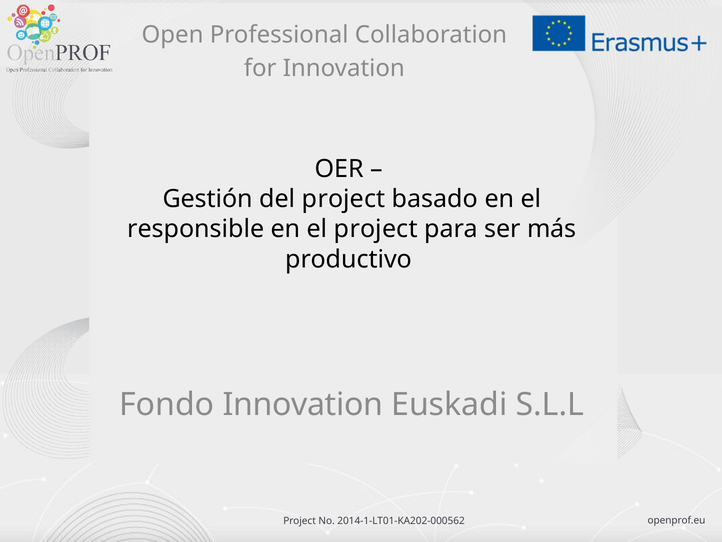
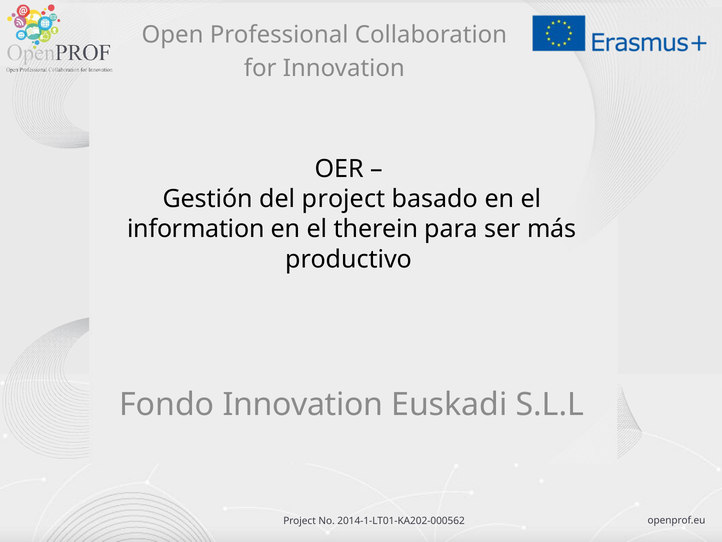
responsible: responsible -> information
el project: project -> therein
